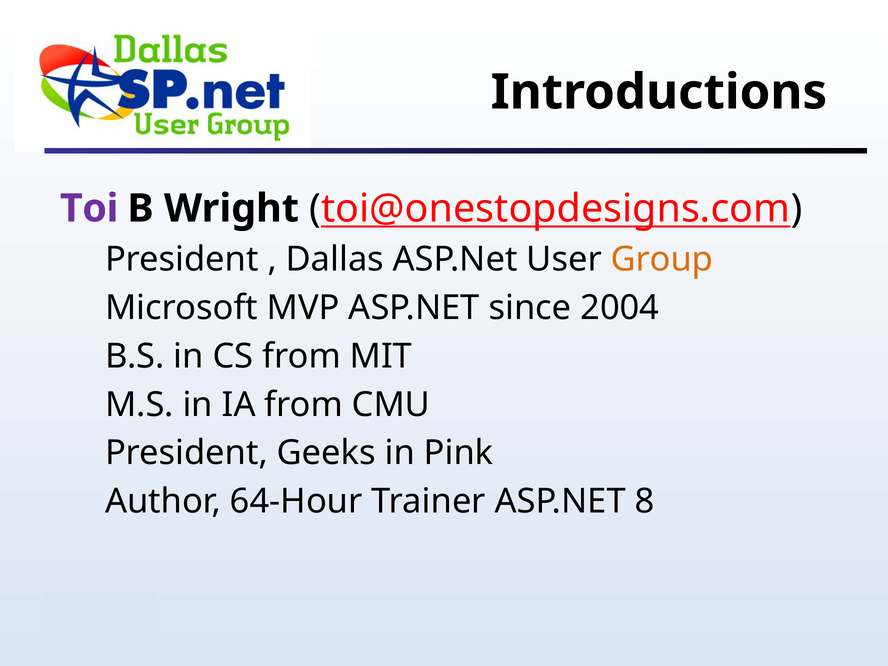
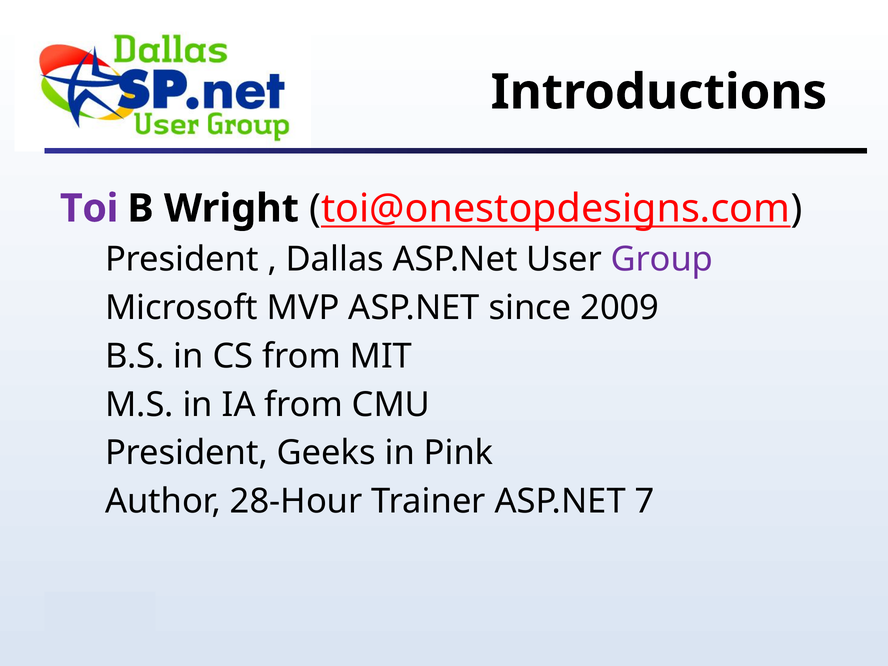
Group colour: orange -> purple
2004: 2004 -> 2009
64-Hour: 64-Hour -> 28-Hour
8: 8 -> 7
